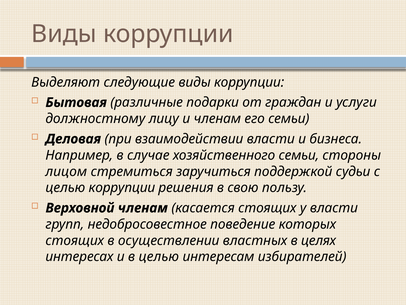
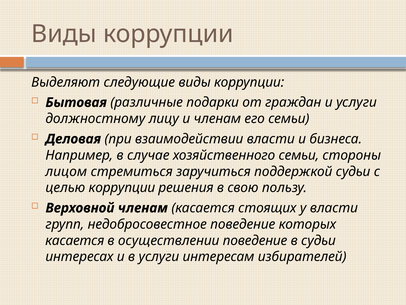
стоящих at (75, 240): стоящих -> касается
осуществлении властных: властных -> поведение
в целях: целях -> судьи
в целью: целью -> услуги
